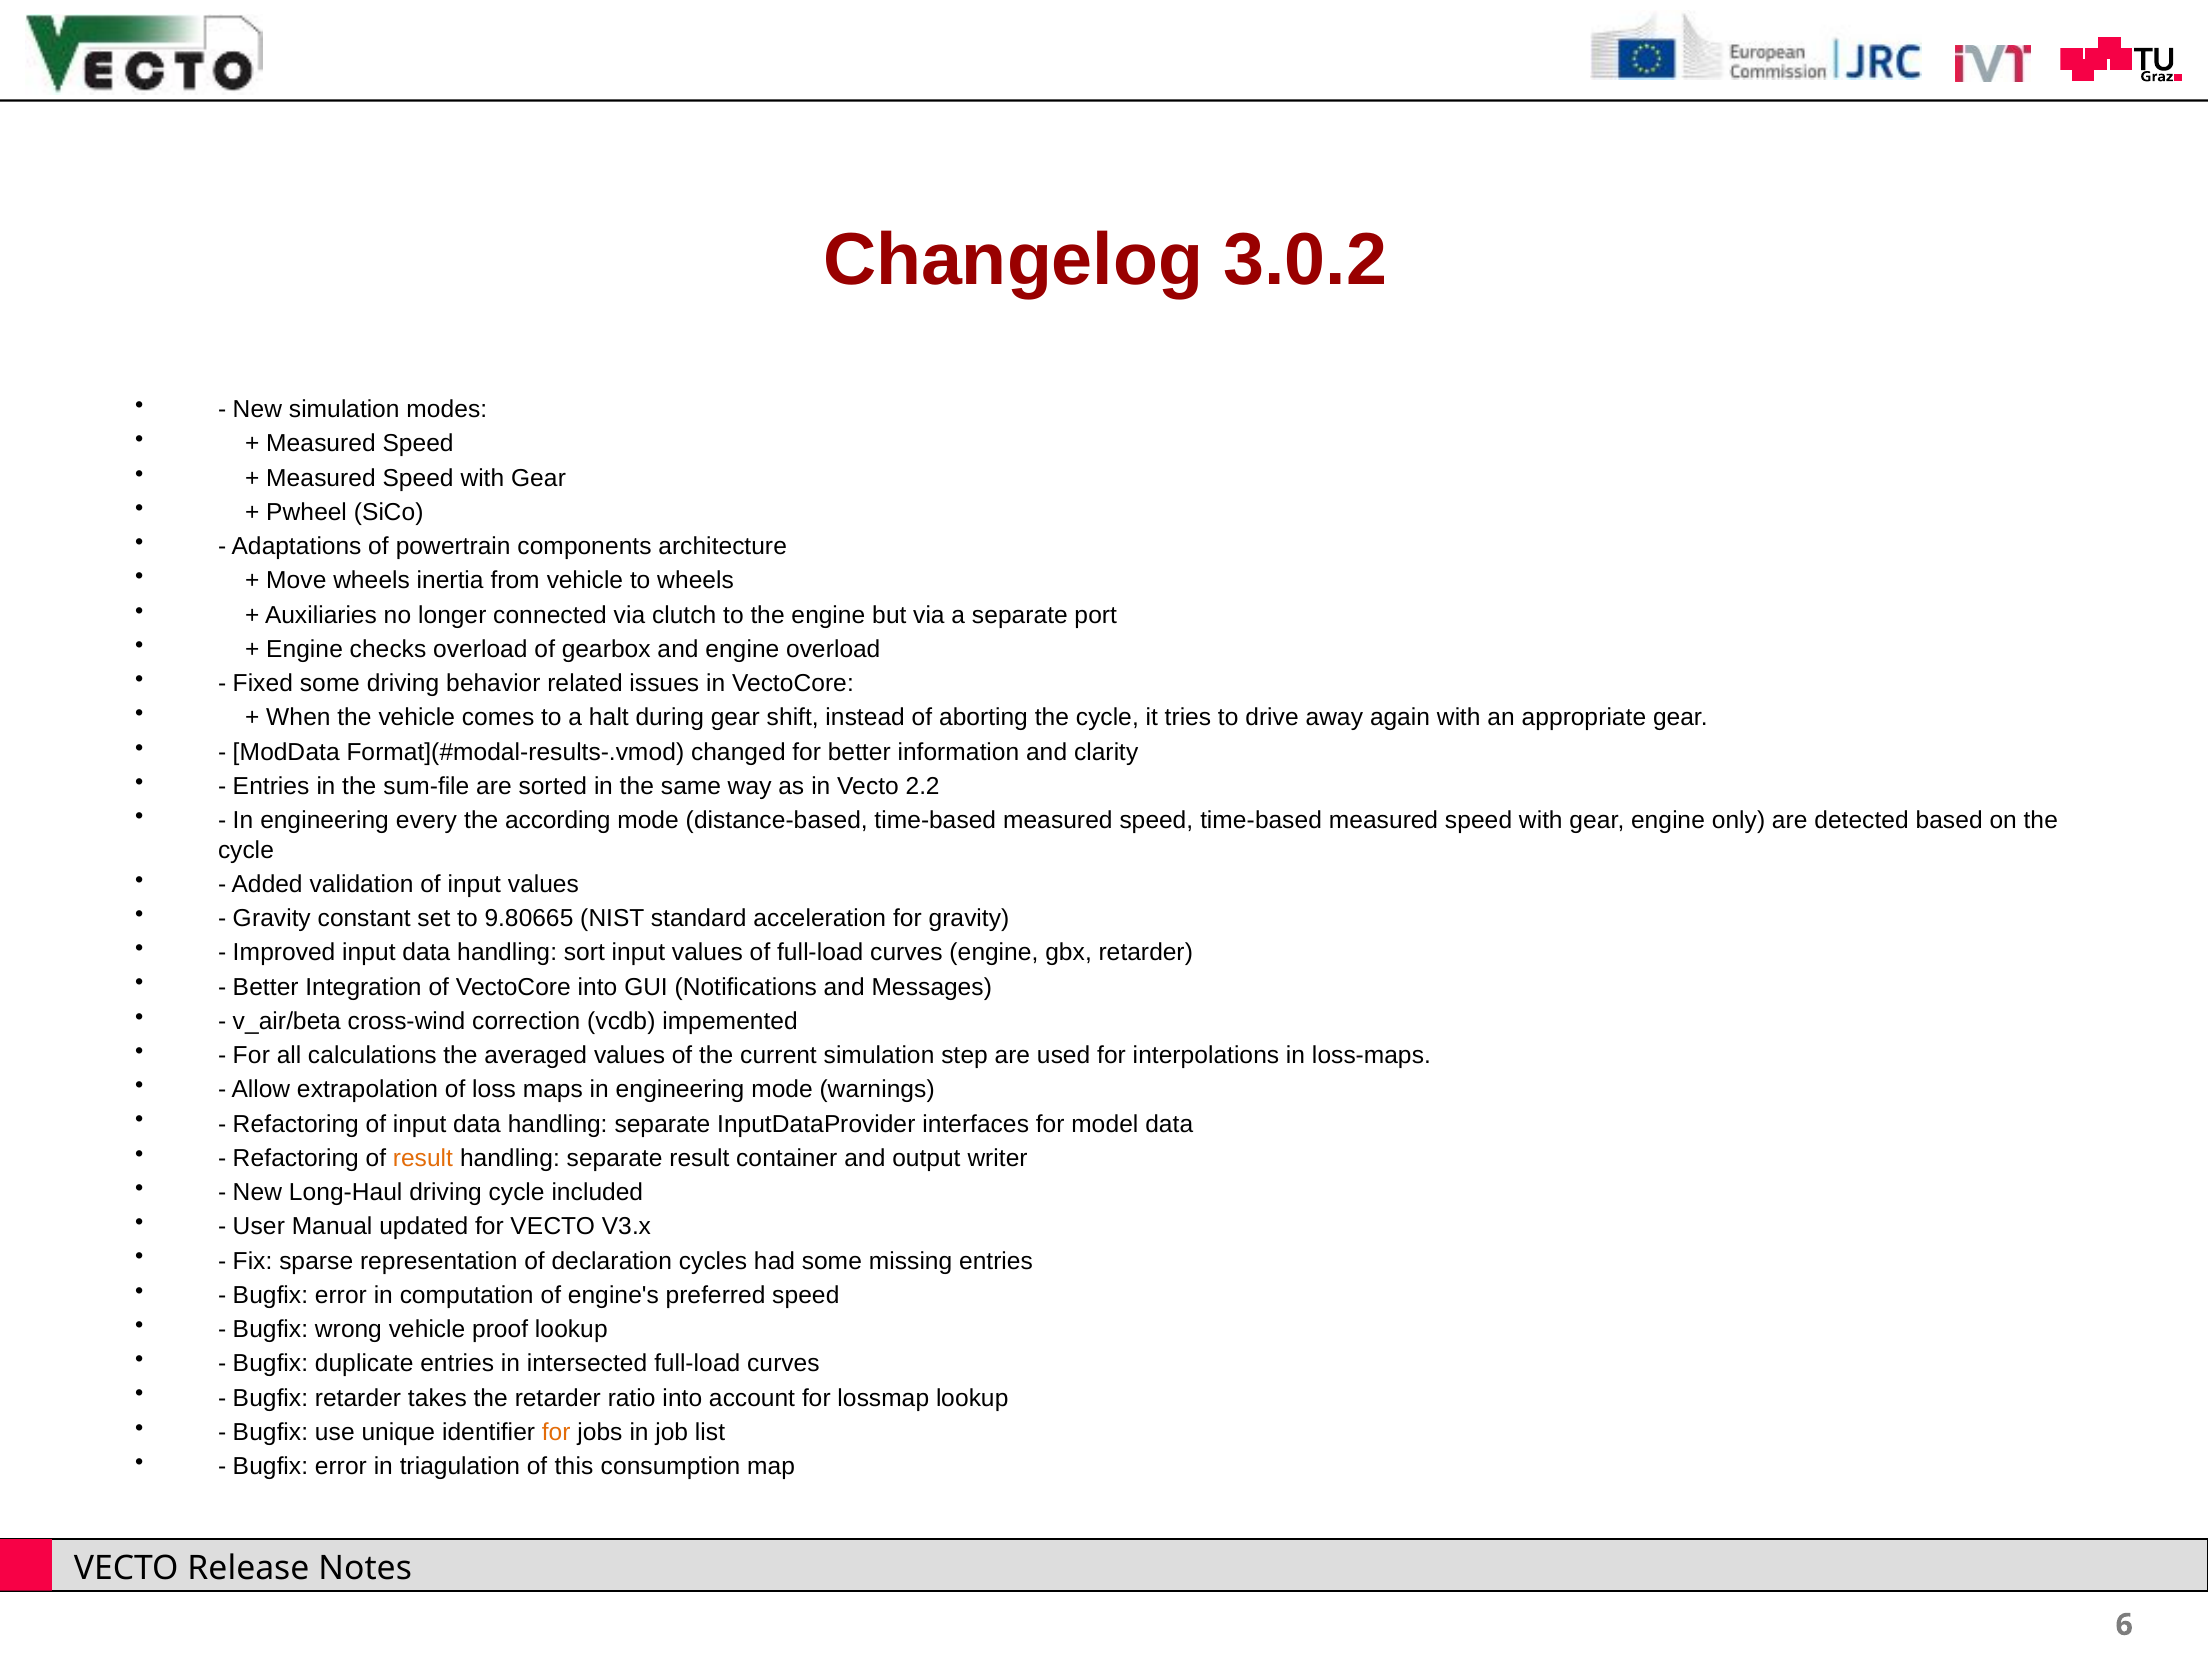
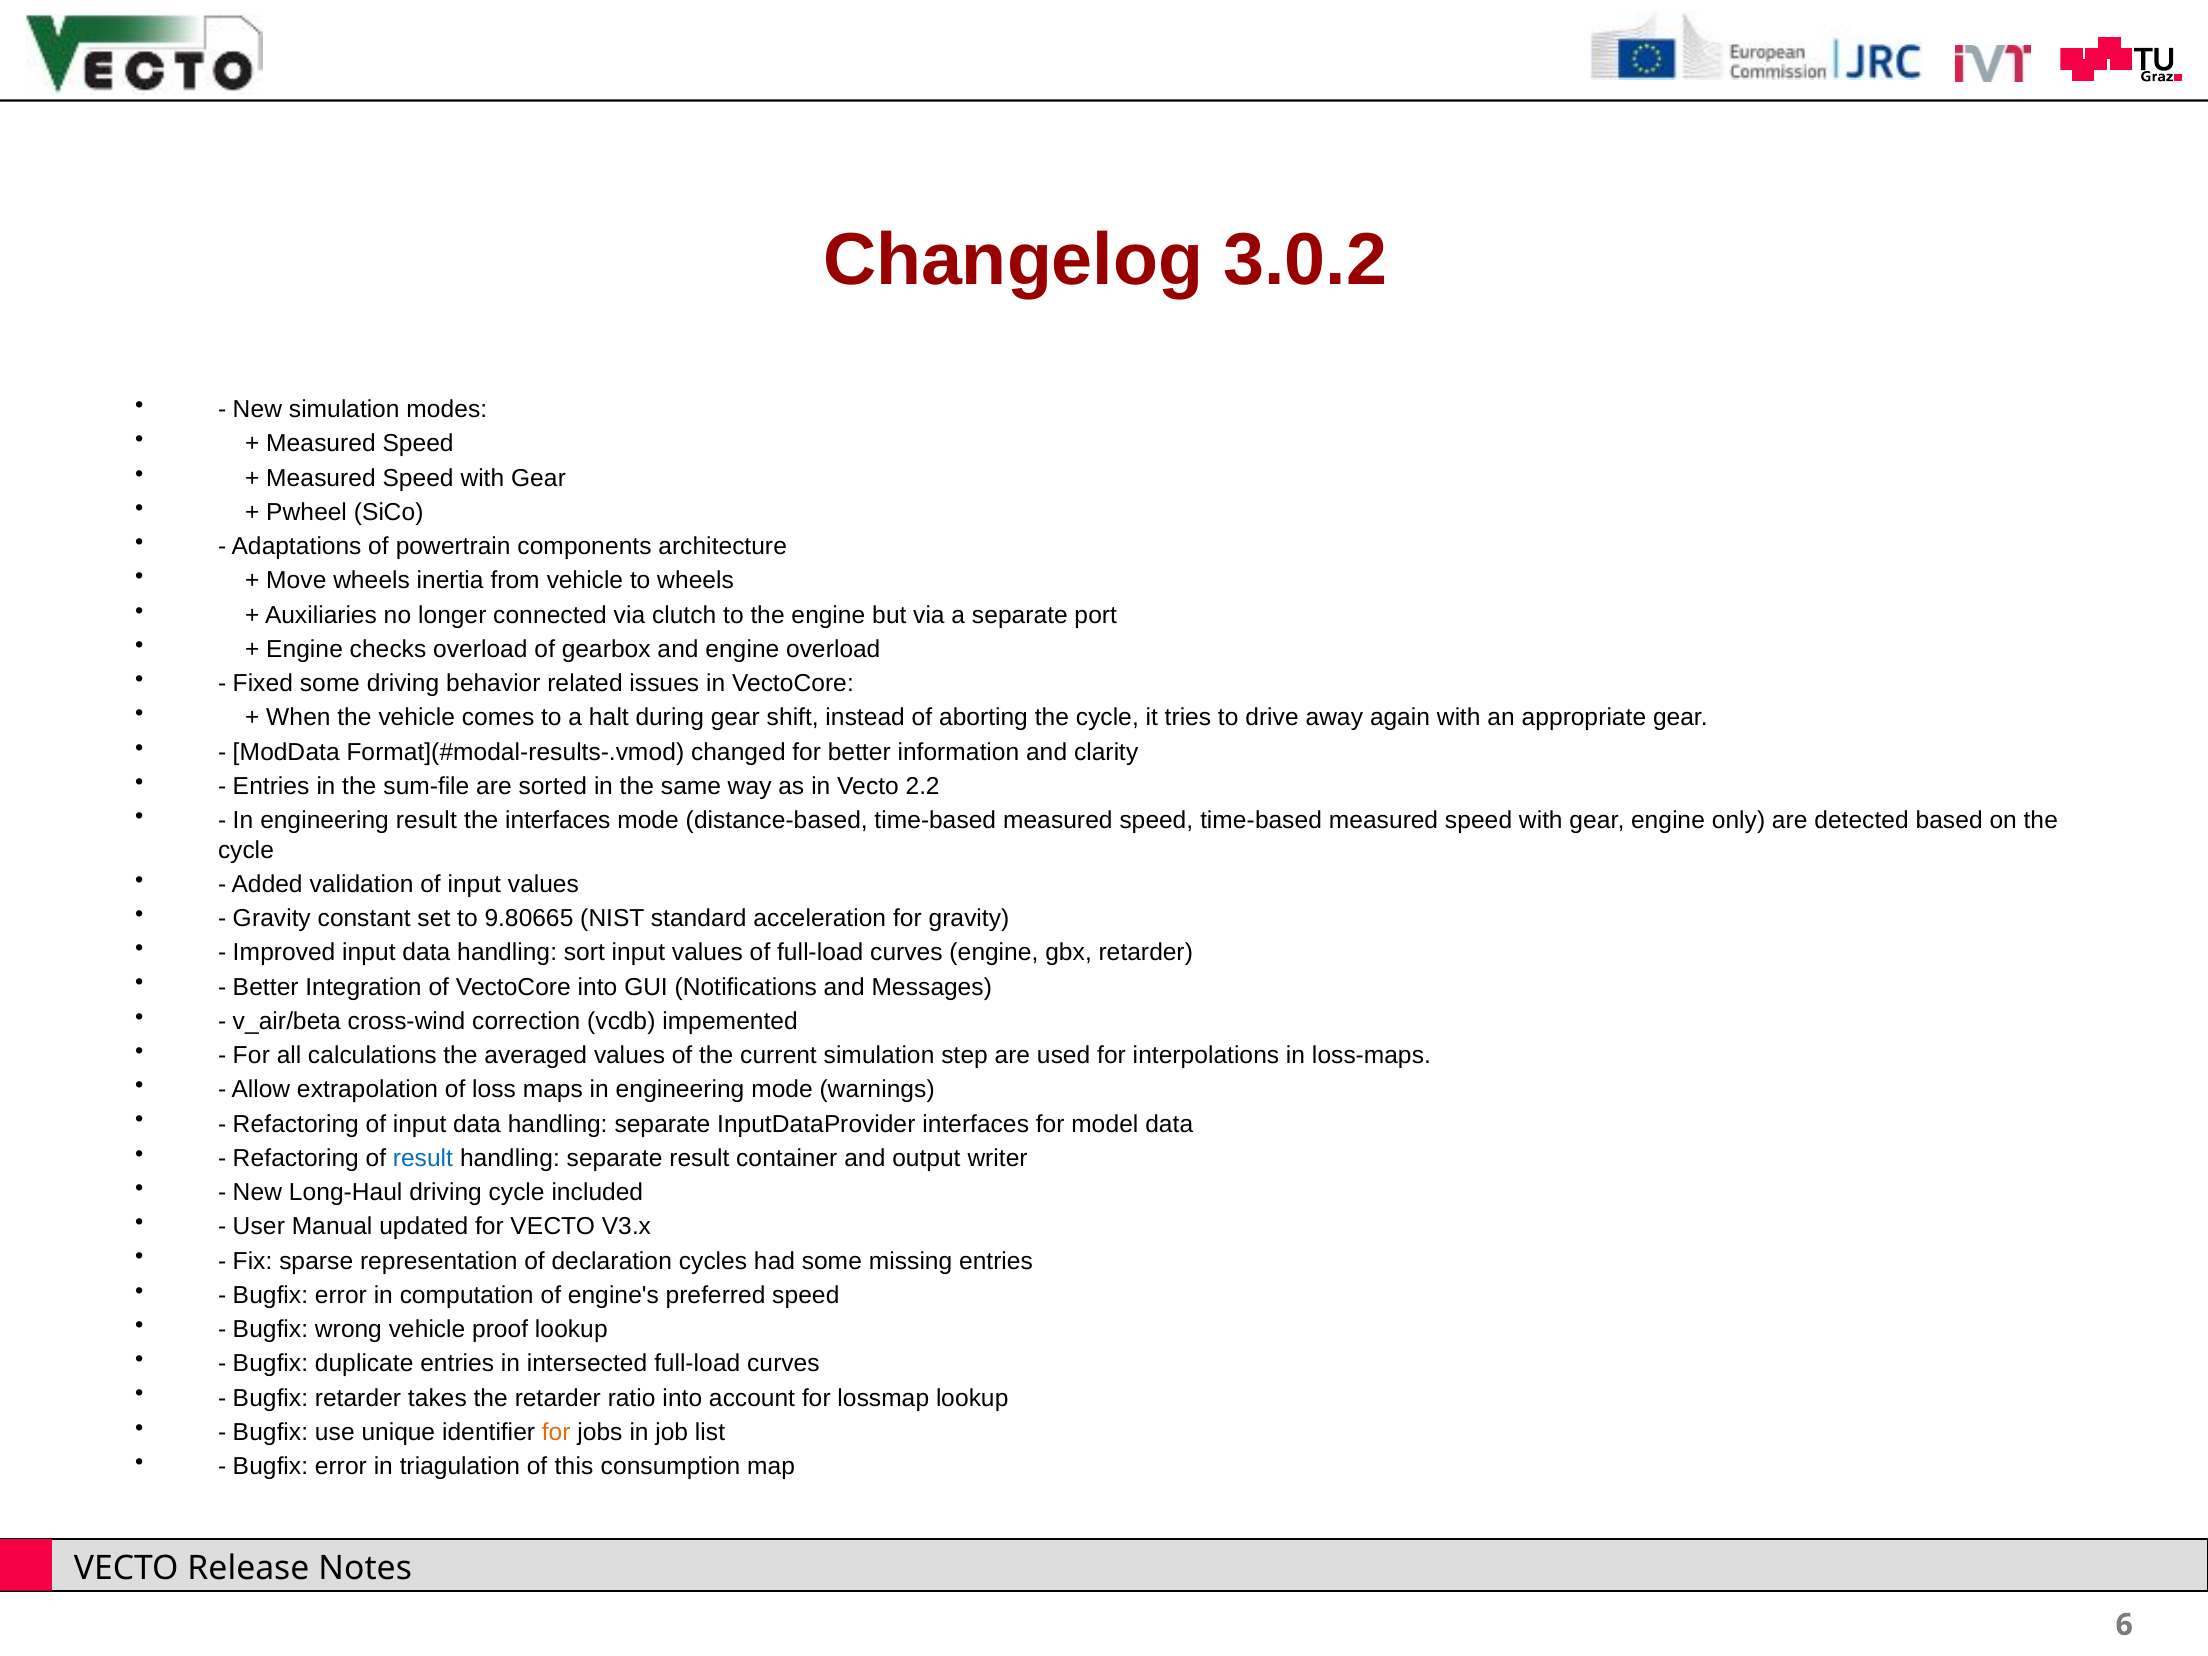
engineering every: every -> result
the according: according -> interfaces
result at (423, 1158) colour: orange -> blue
